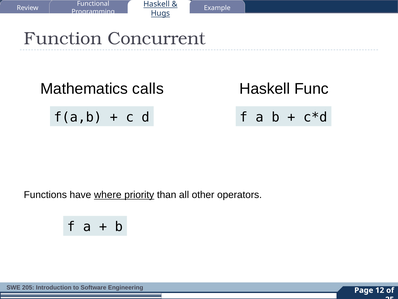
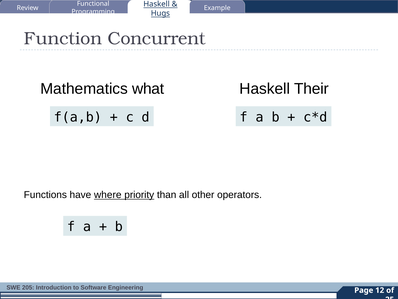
calls: calls -> what
Func: Func -> Their
